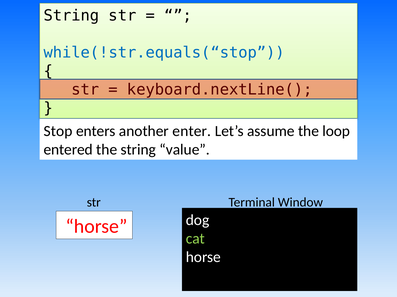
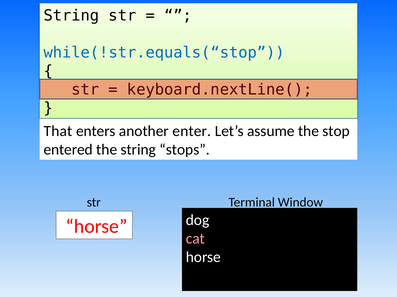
Stop: Stop -> That
loop: loop -> stop
value: value -> stops
cat colour: light green -> pink
